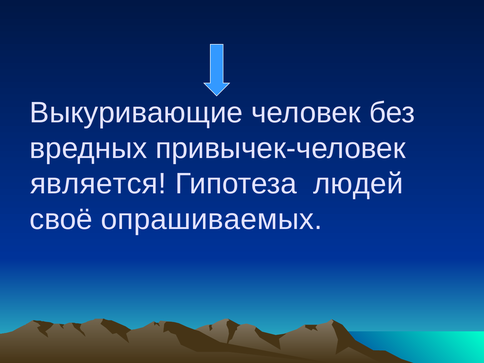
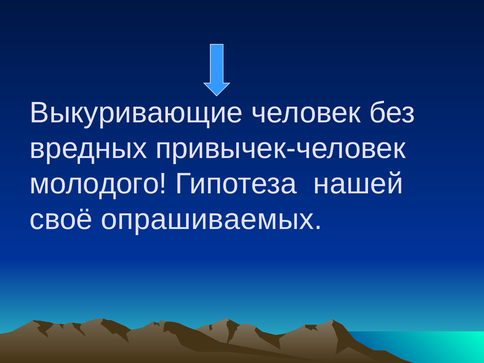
является: является -> молодого
людей: людей -> нашей
